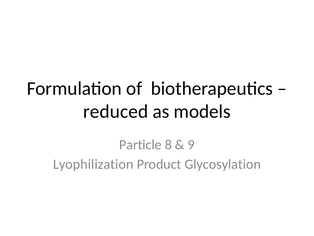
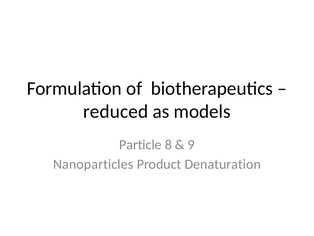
Lyophilization: Lyophilization -> Nanoparticles
Glycosylation: Glycosylation -> Denaturation
